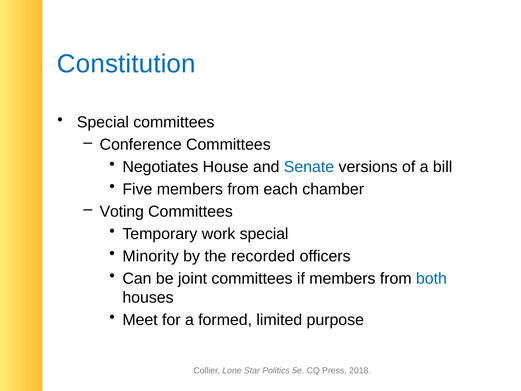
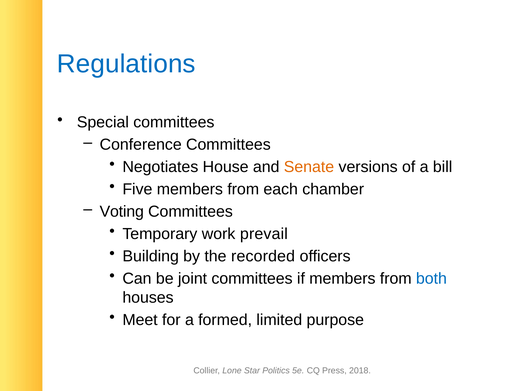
Constitution: Constitution -> Regulations
Senate colour: blue -> orange
work special: special -> prevail
Minority: Minority -> Building
